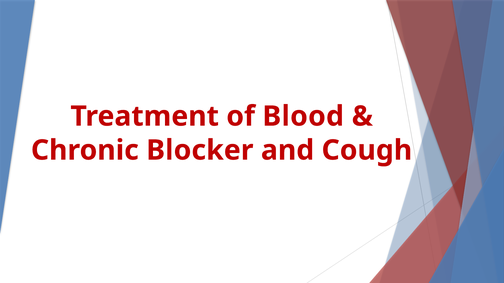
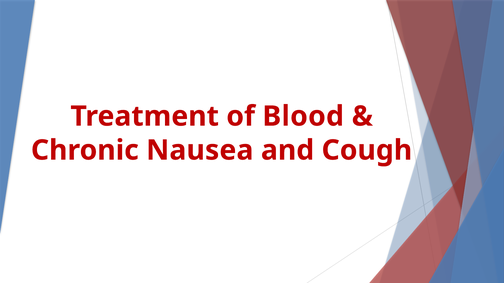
Blocker: Blocker -> Nausea
